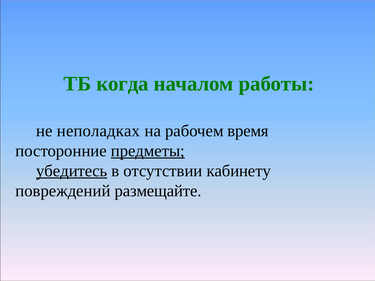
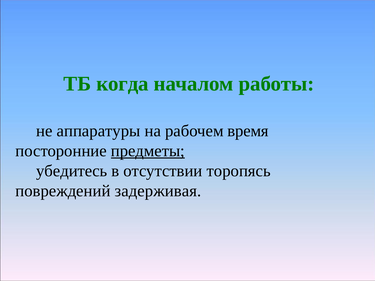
неполадках: неполадках -> аппаратуры
убедитесь underline: present -> none
кабинету: кабинету -> торопясь
размещайте: размещайте -> задерживая
